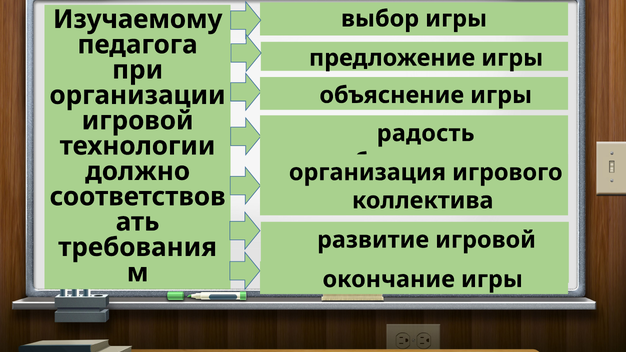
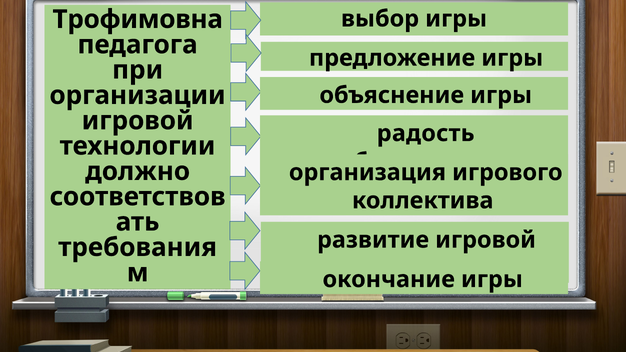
Изучаемому: Изучаемому -> Трофимовна
